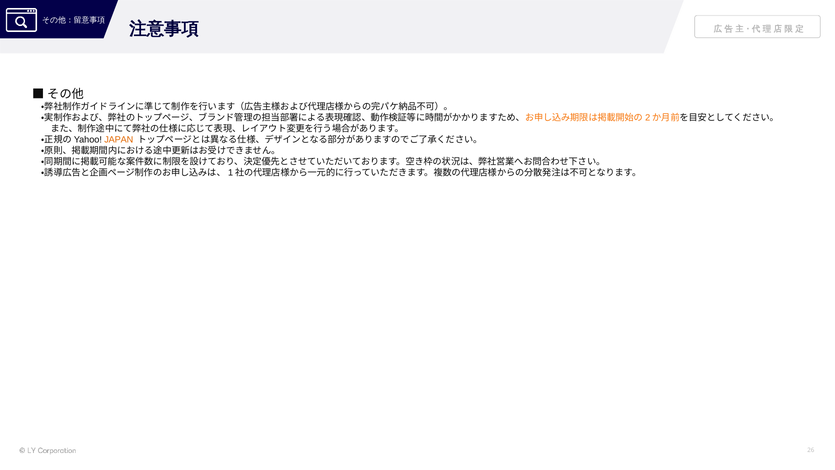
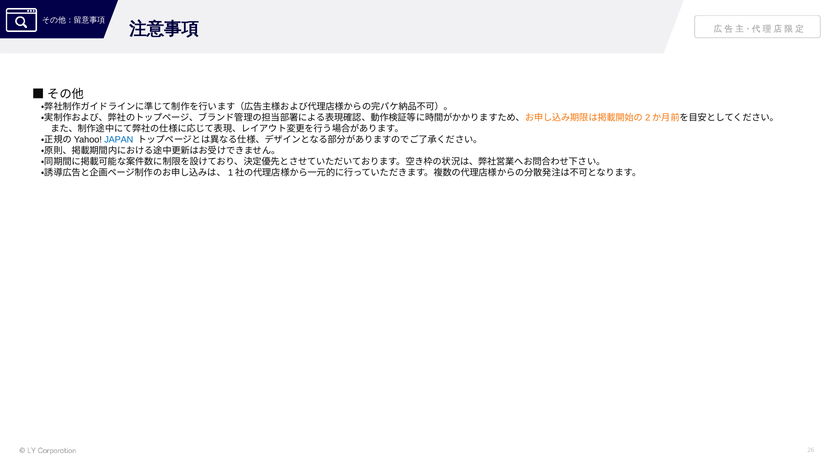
JAPAN colour: orange -> blue
